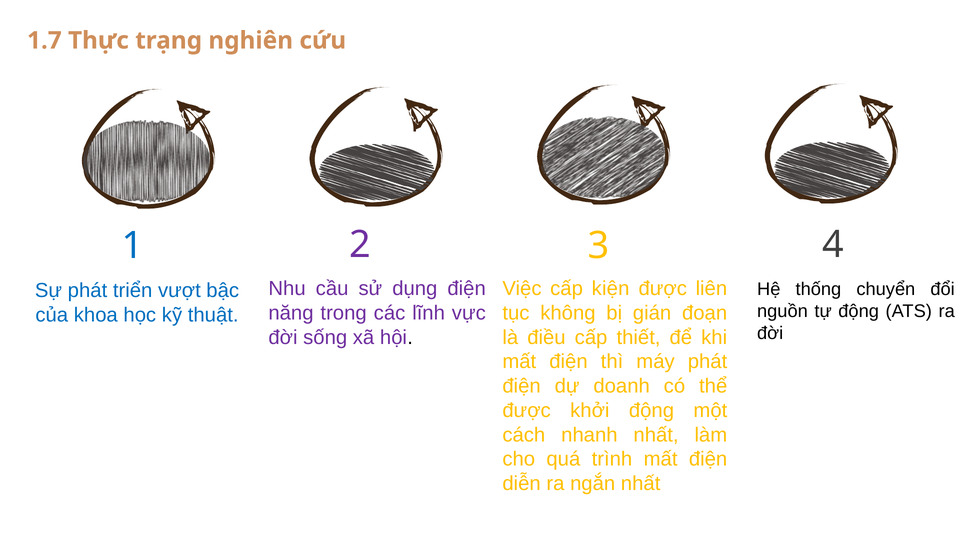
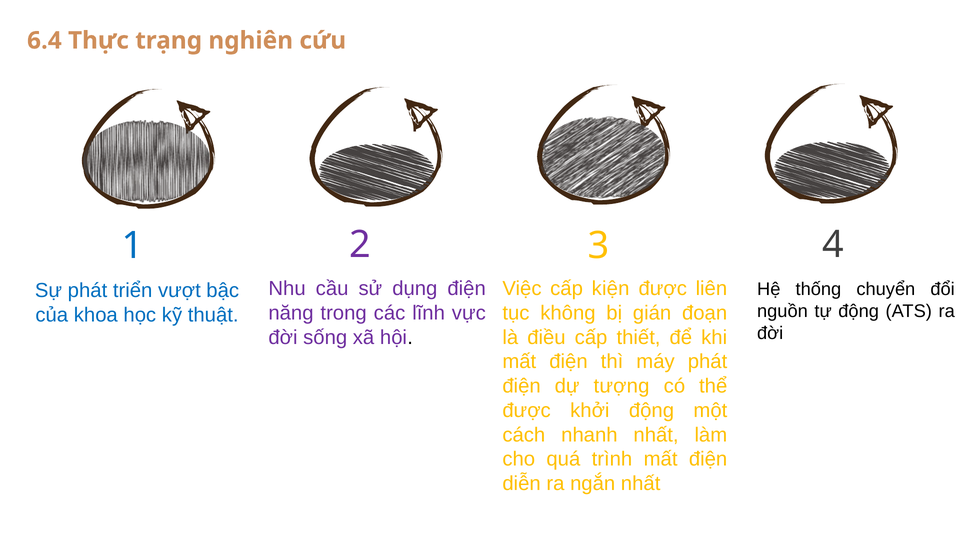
1.7: 1.7 -> 6.4
doanh: doanh -> tượng
